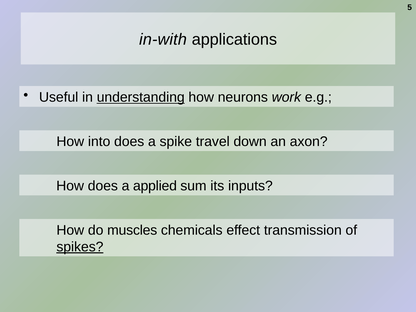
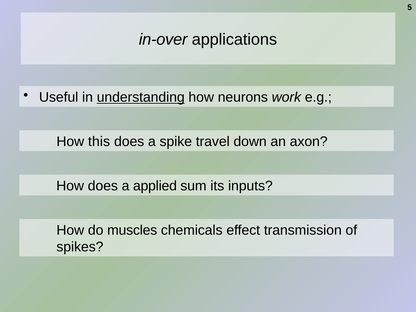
in-with: in-with -> in-over
into: into -> this
spikes underline: present -> none
